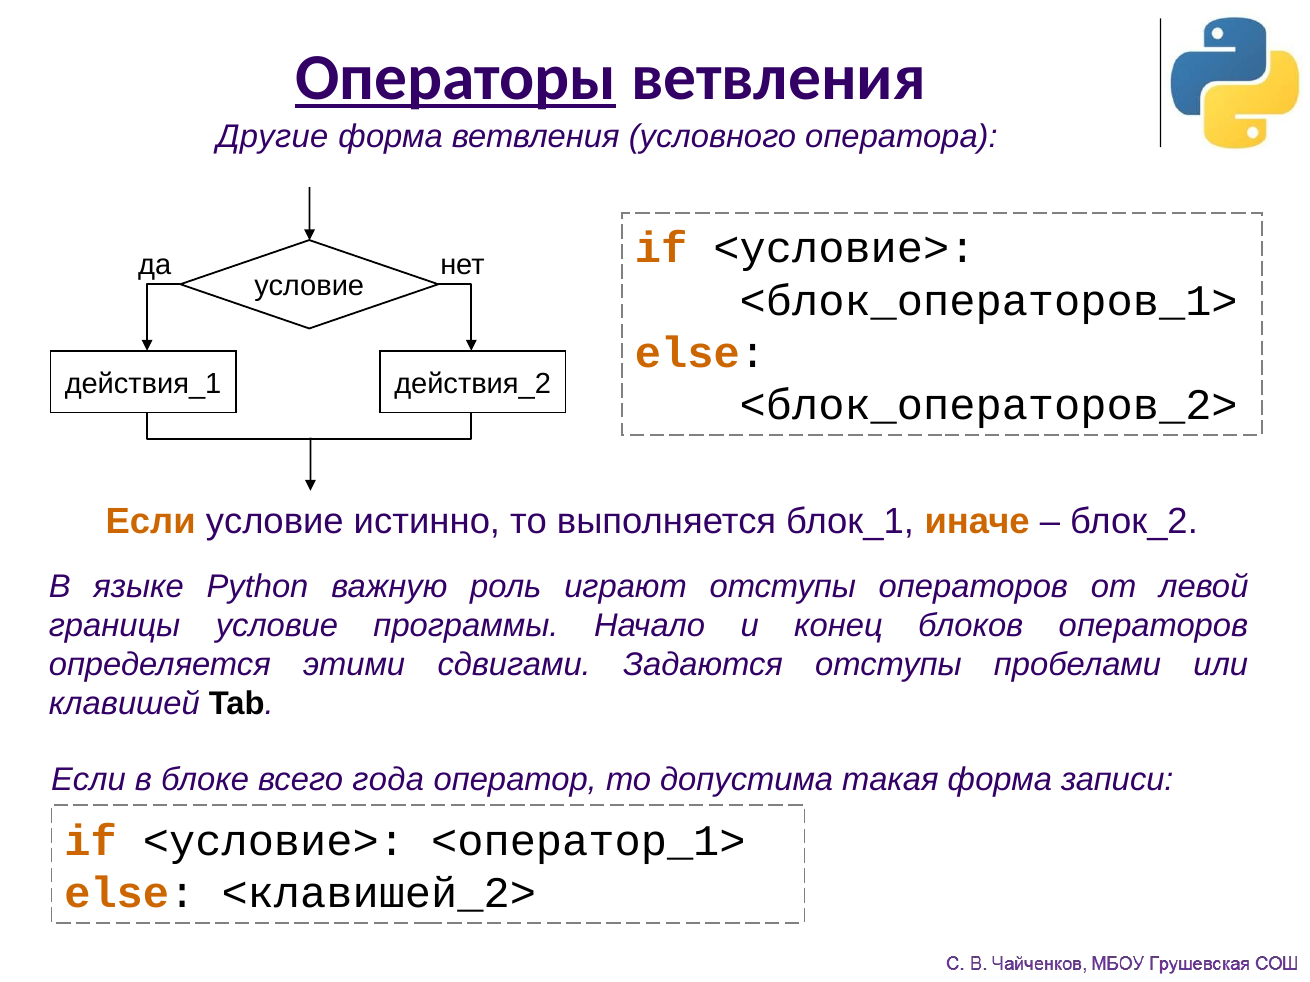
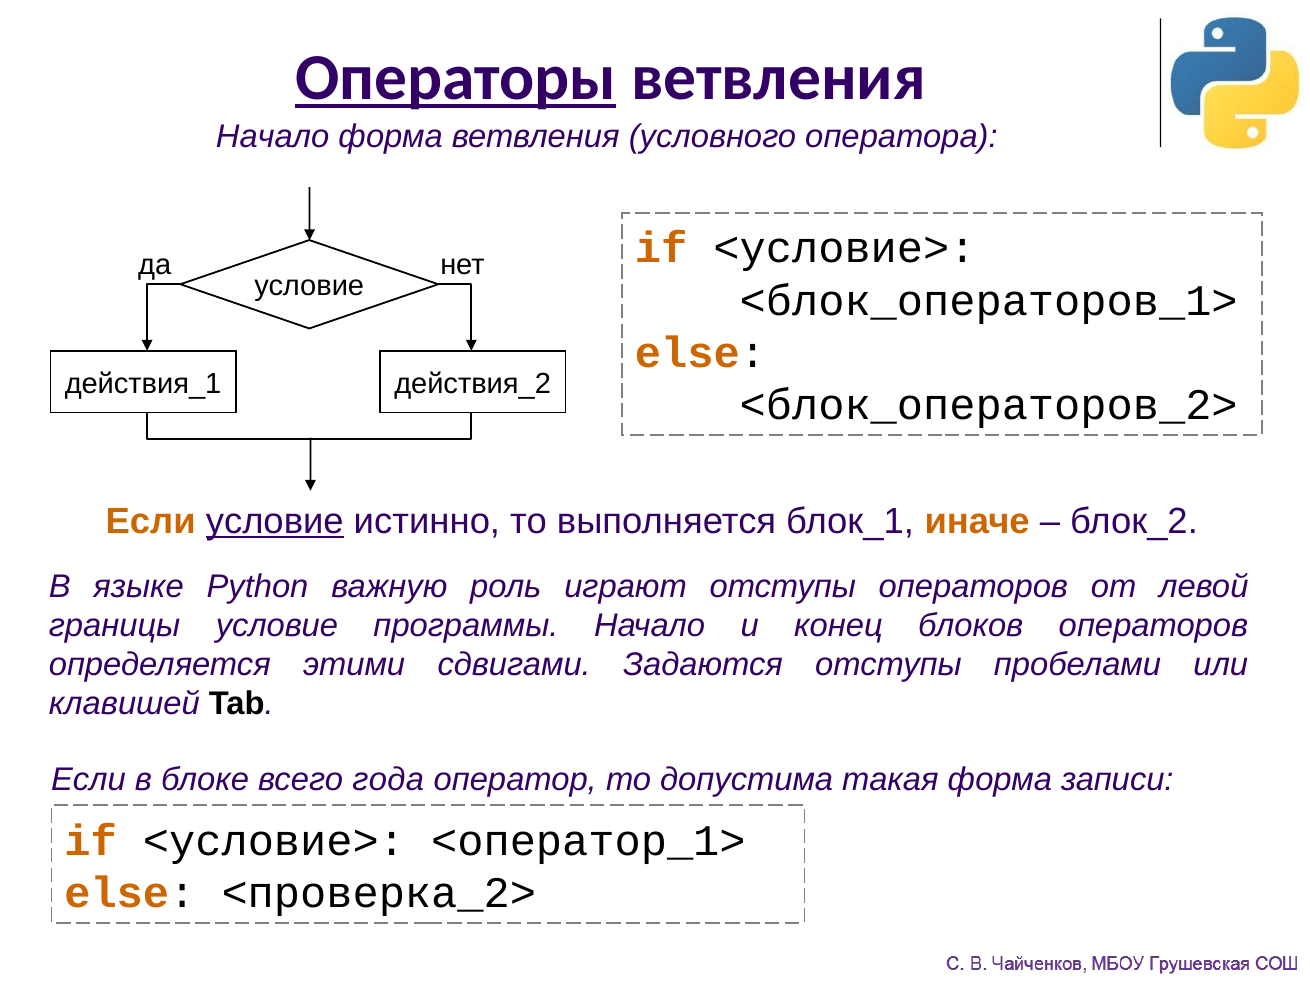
Другие at (272, 137): Другие -> Начало
условие at (275, 522) underline: none -> present
<клавишей_2>: <клавишей_2> -> <проверка_2>
